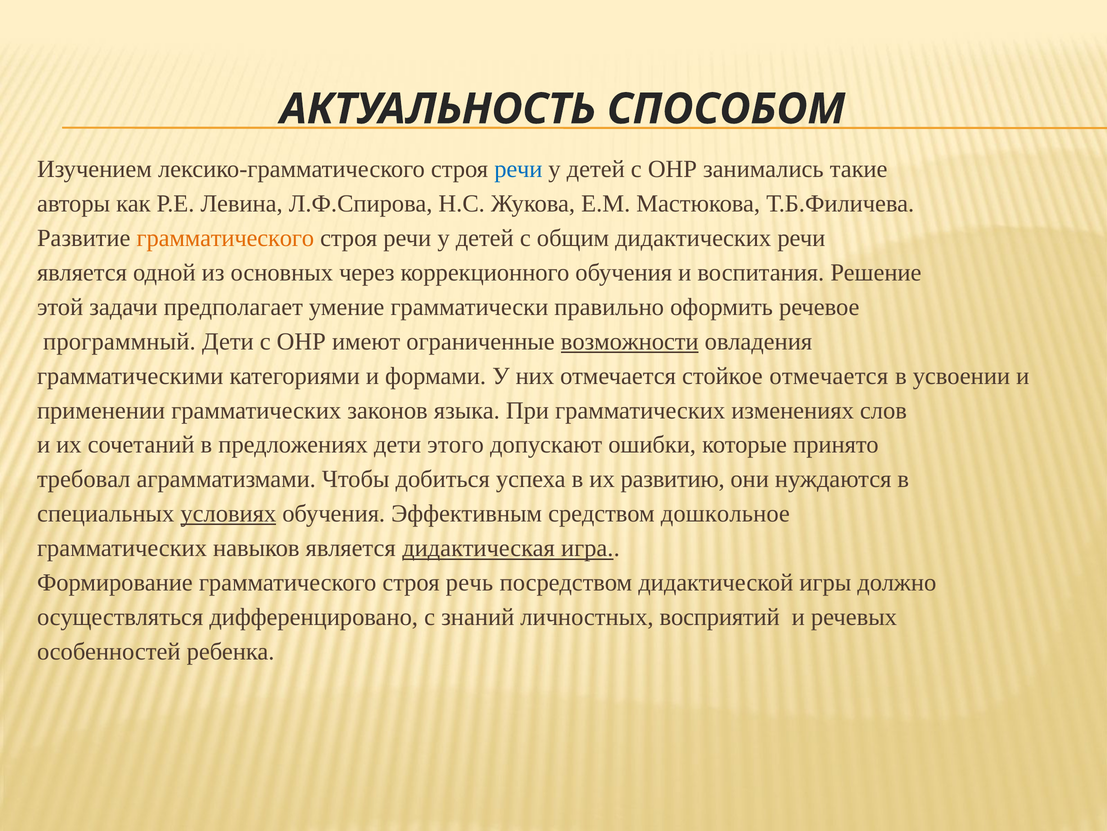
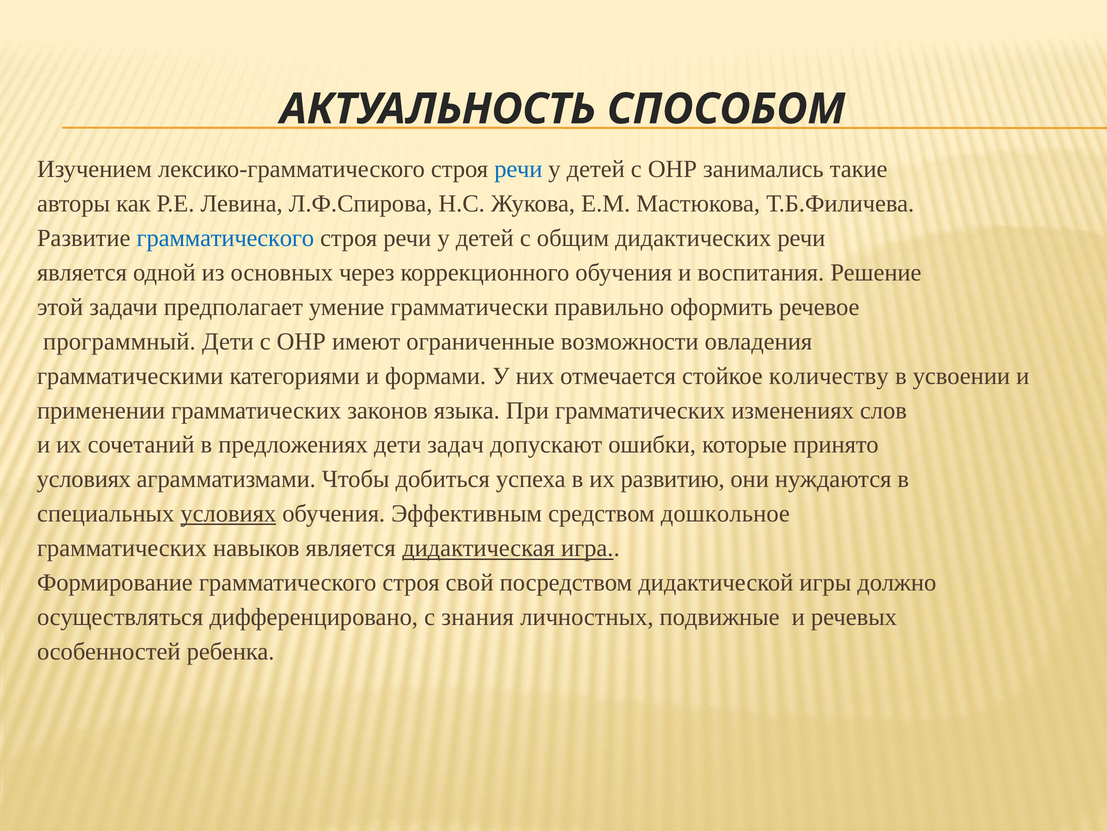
грамматического at (225, 238) colour: orange -> blue
возможности underline: present -> none
стойкое отмечается: отмечается -> количеству
этого: этого -> задач
требовал at (84, 479): требовал -> условиях
речь: речь -> свой
знаний: знаний -> знания
восприятий: восприятий -> подвижные
